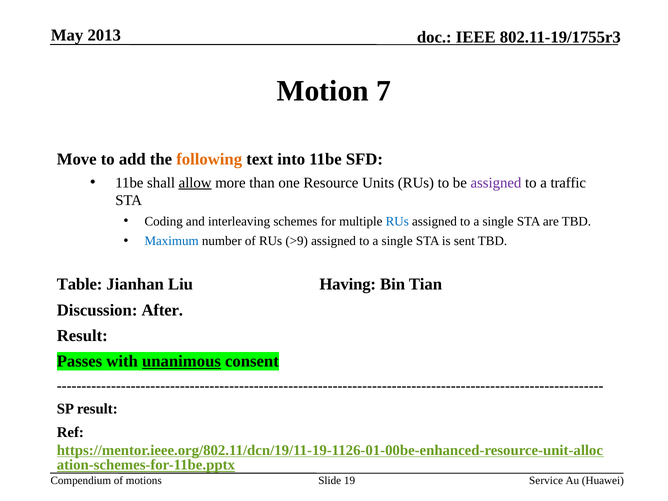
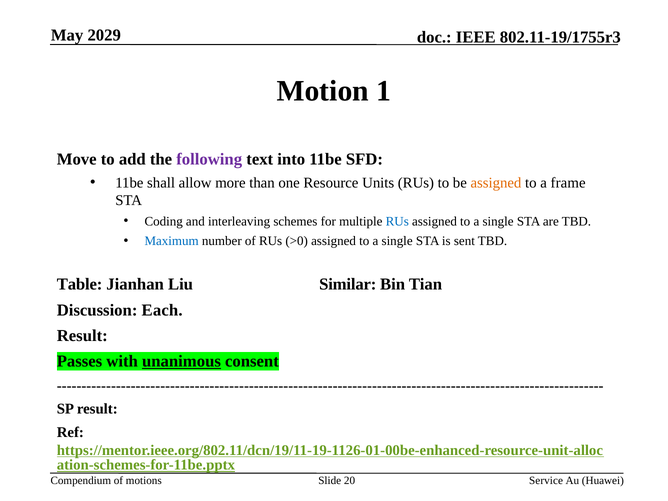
2013: 2013 -> 2029
7: 7 -> 1
following colour: orange -> purple
allow underline: present -> none
assigned at (496, 183) colour: purple -> orange
traffic: traffic -> frame
>9: >9 -> >0
Having: Having -> Similar
After: After -> Each
19: 19 -> 20
